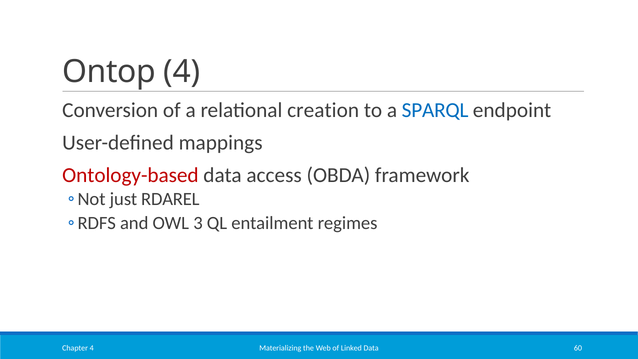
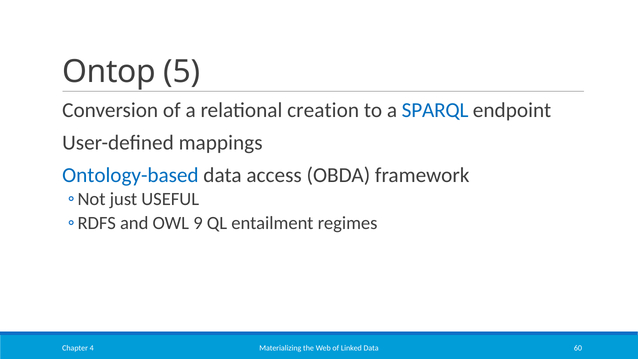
Ontop 4: 4 -> 5
Ontology-based colour: red -> blue
RDAREL: RDAREL -> USEFUL
3: 3 -> 9
